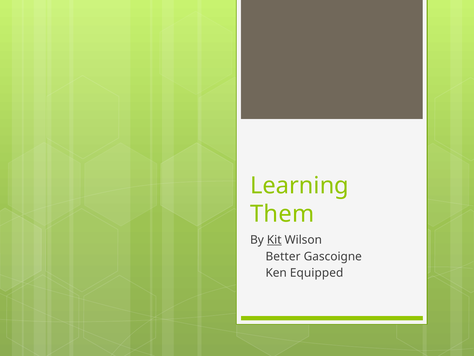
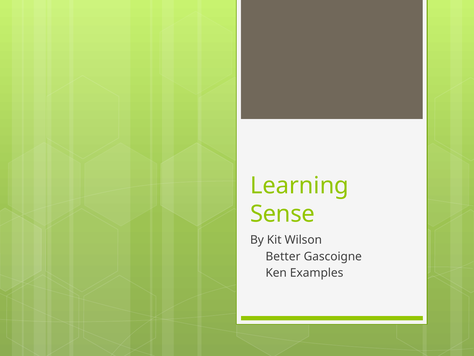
Them: Them -> Sense
Kit underline: present -> none
Equipped: Equipped -> Examples
